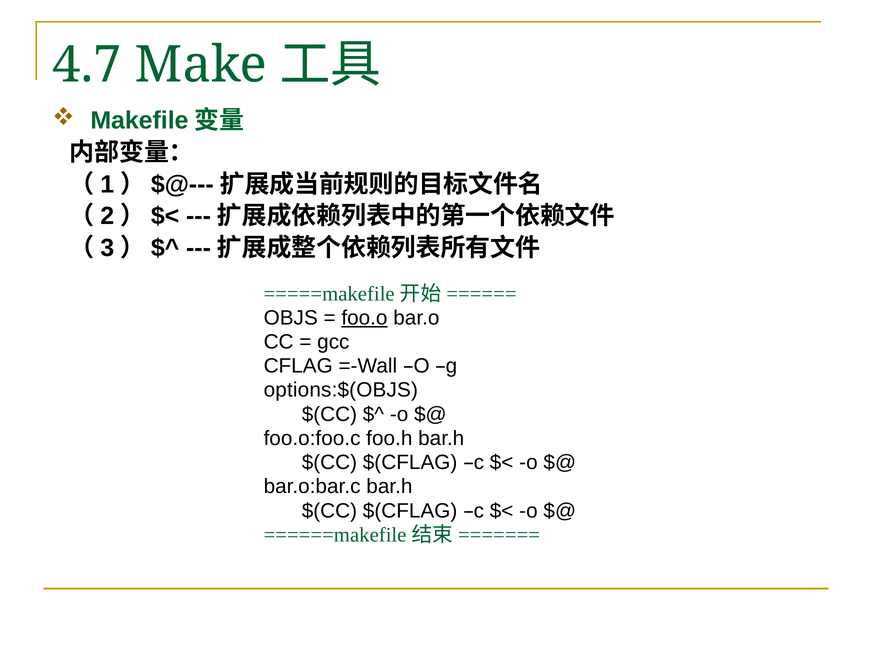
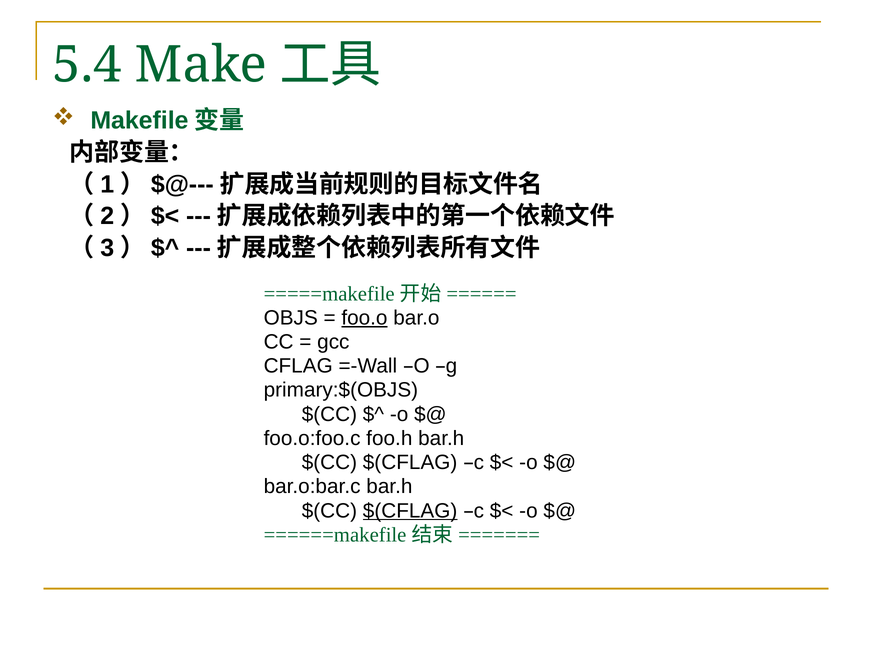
4.7: 4.7 -> 5.4
options:$(OBJS: options:$(OBJS -> primary:$(OBJS
$(CFLAG at (410, 511) underline: none -> present
